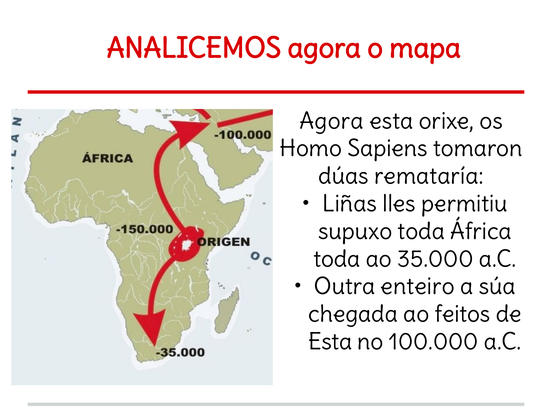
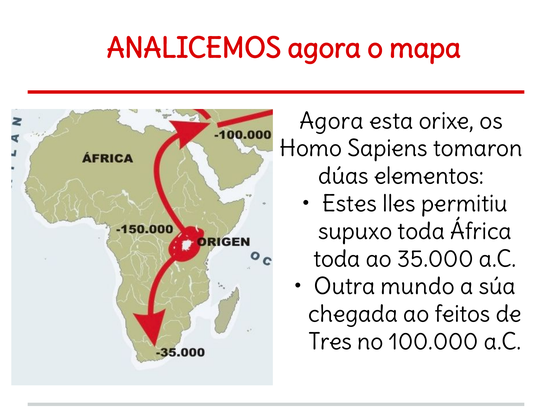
remataría: remataría -> elementos
Liñas: Liñas -> Estes
enteiro: enteiro -> mundo
Esta at (330, 342): Esta -> Tres
